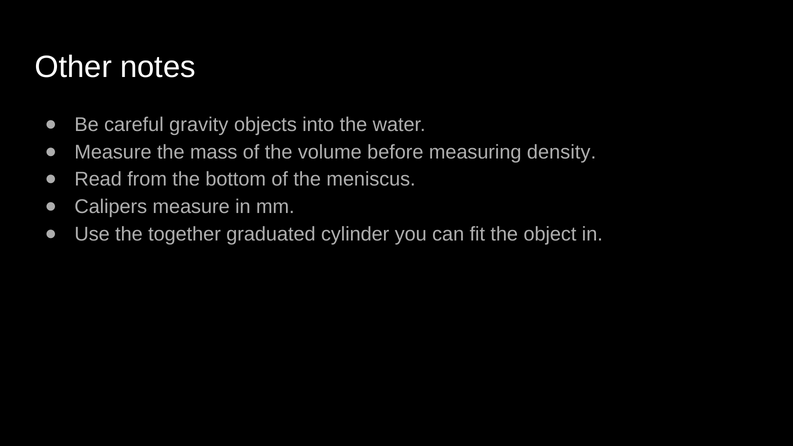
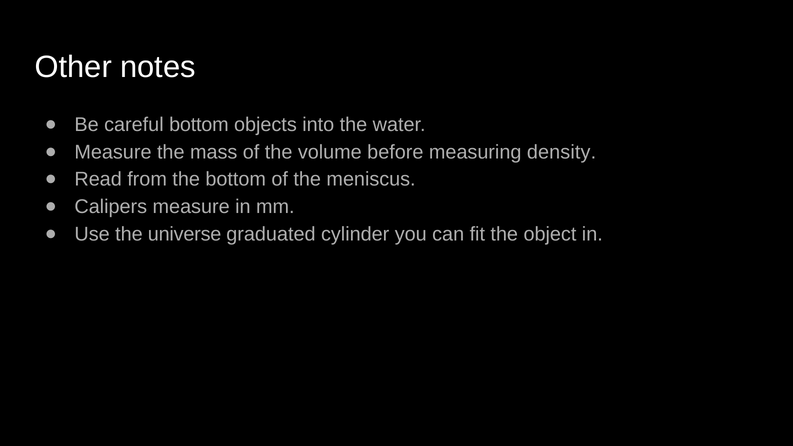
careful gravity: gravity -> bottom
together: together -> universe
